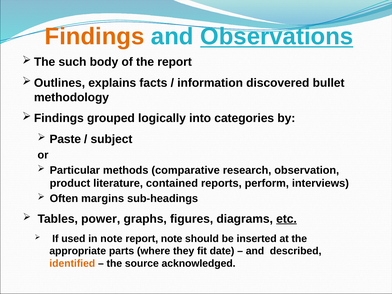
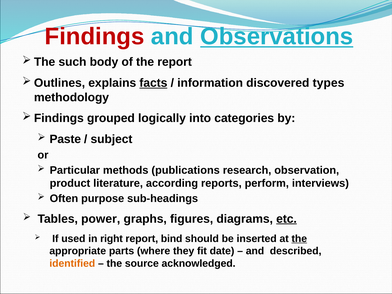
Findings colour: orange -> red
facts underline: none -> present
bullet: bullet -> types
comparative: comparative -> publications
contained: contained -> according
margins: margins -> purpose
in note: note -> right
report note: note -> bind
the at (299, 239) underline: none -> present
